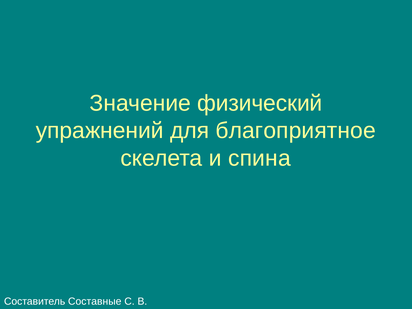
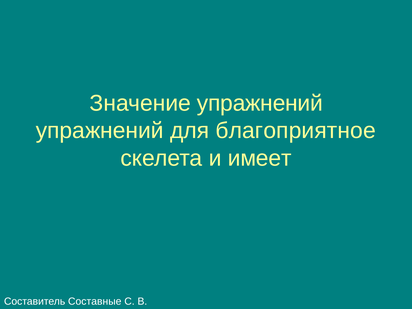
Значение физический: физический -> упражнений
спина: спина -> имеет
